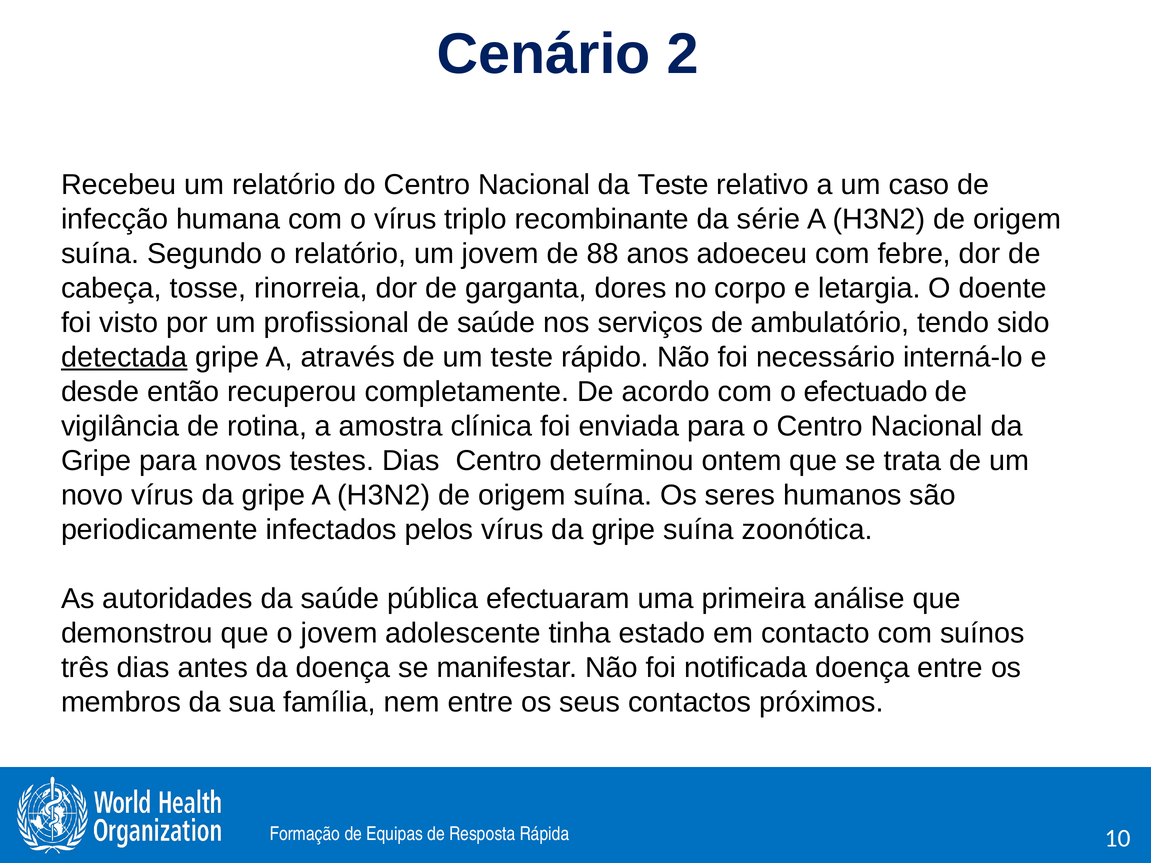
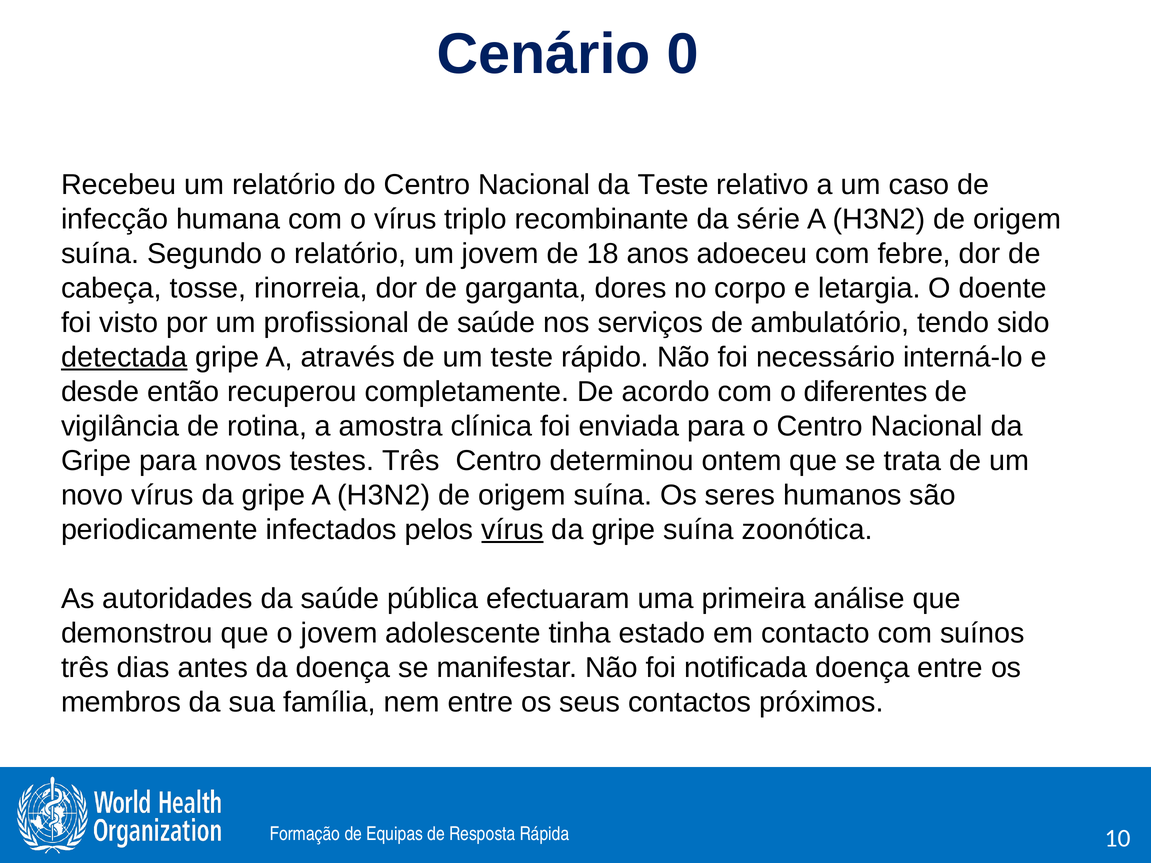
2: 2 -> 0
88: 88 -> 18
efectuado: efectuado -> diferentes
testes Dias: Dias -> Três
vírus at (512, 530) underline: none -> present
